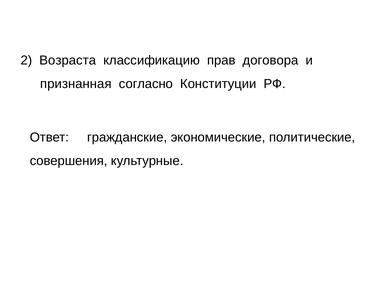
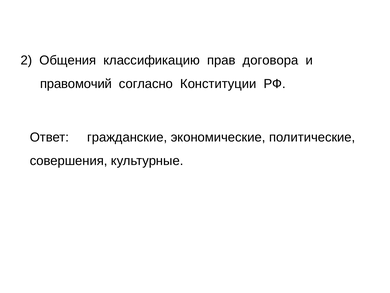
Возраста: Возраста -> Общения
признанная: признанная -> правомочий
